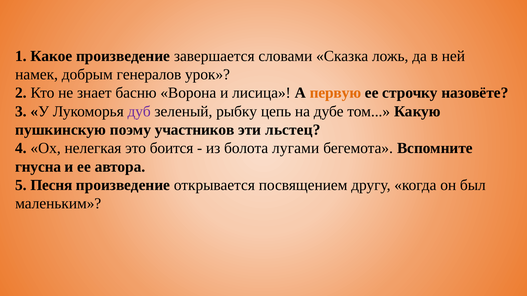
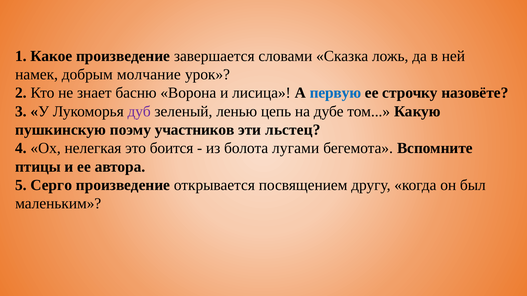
генералов: генералов -> молчание
первую colour: orange -> blue
рыбку: рыбку -> ленью
гнусна: гнусна -> птицы
Песня: Песня -> Серго
